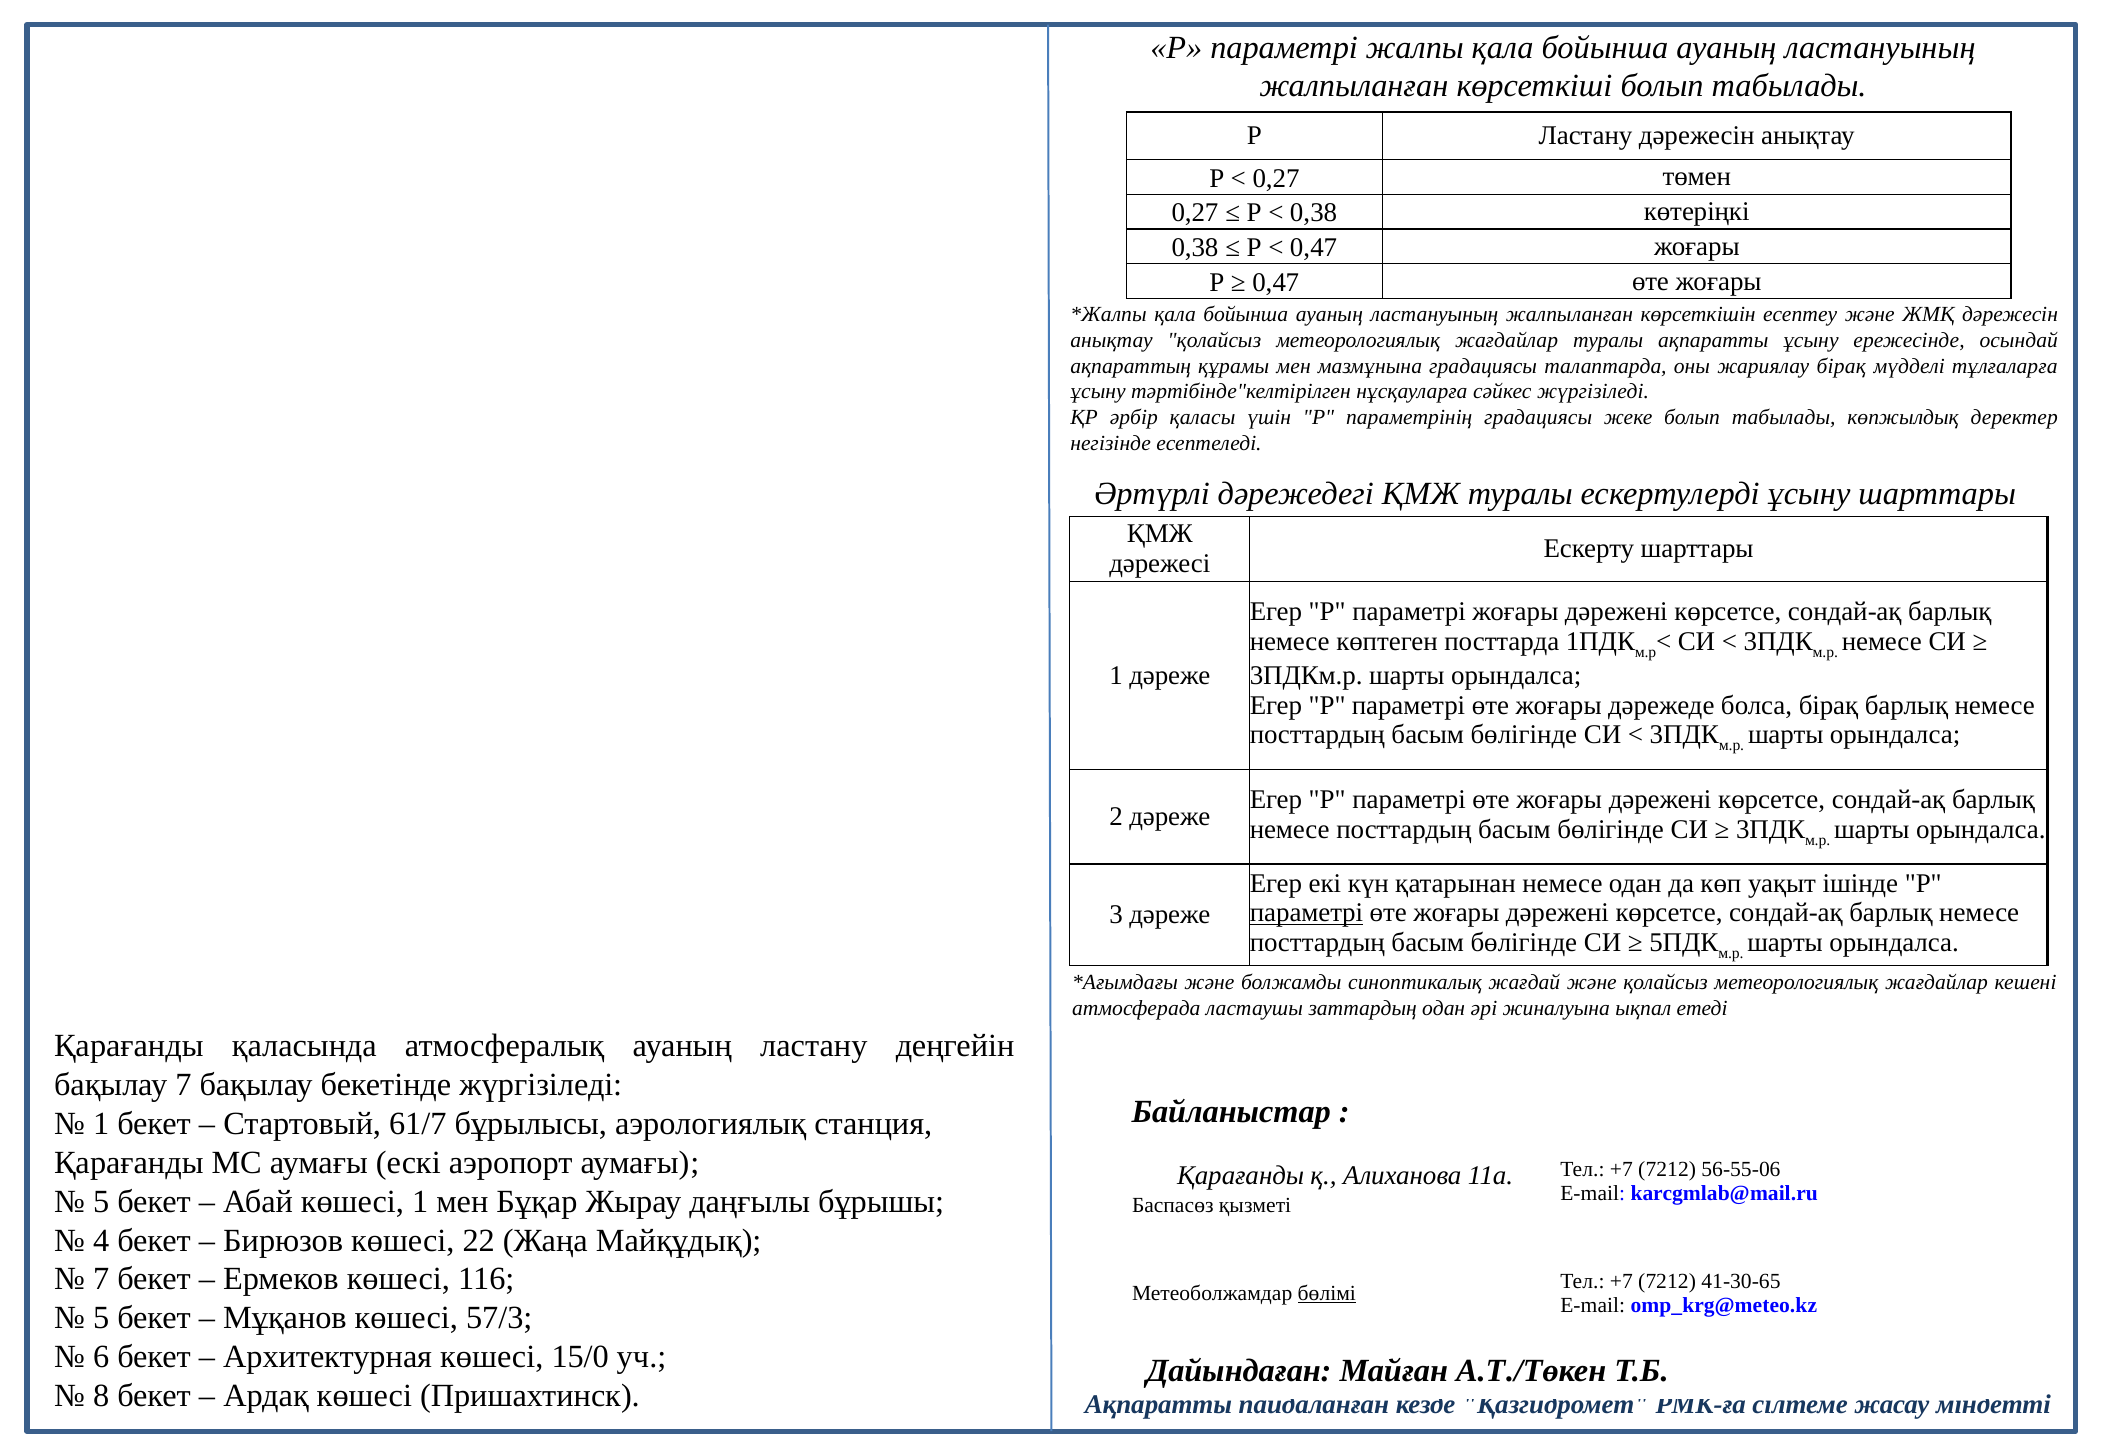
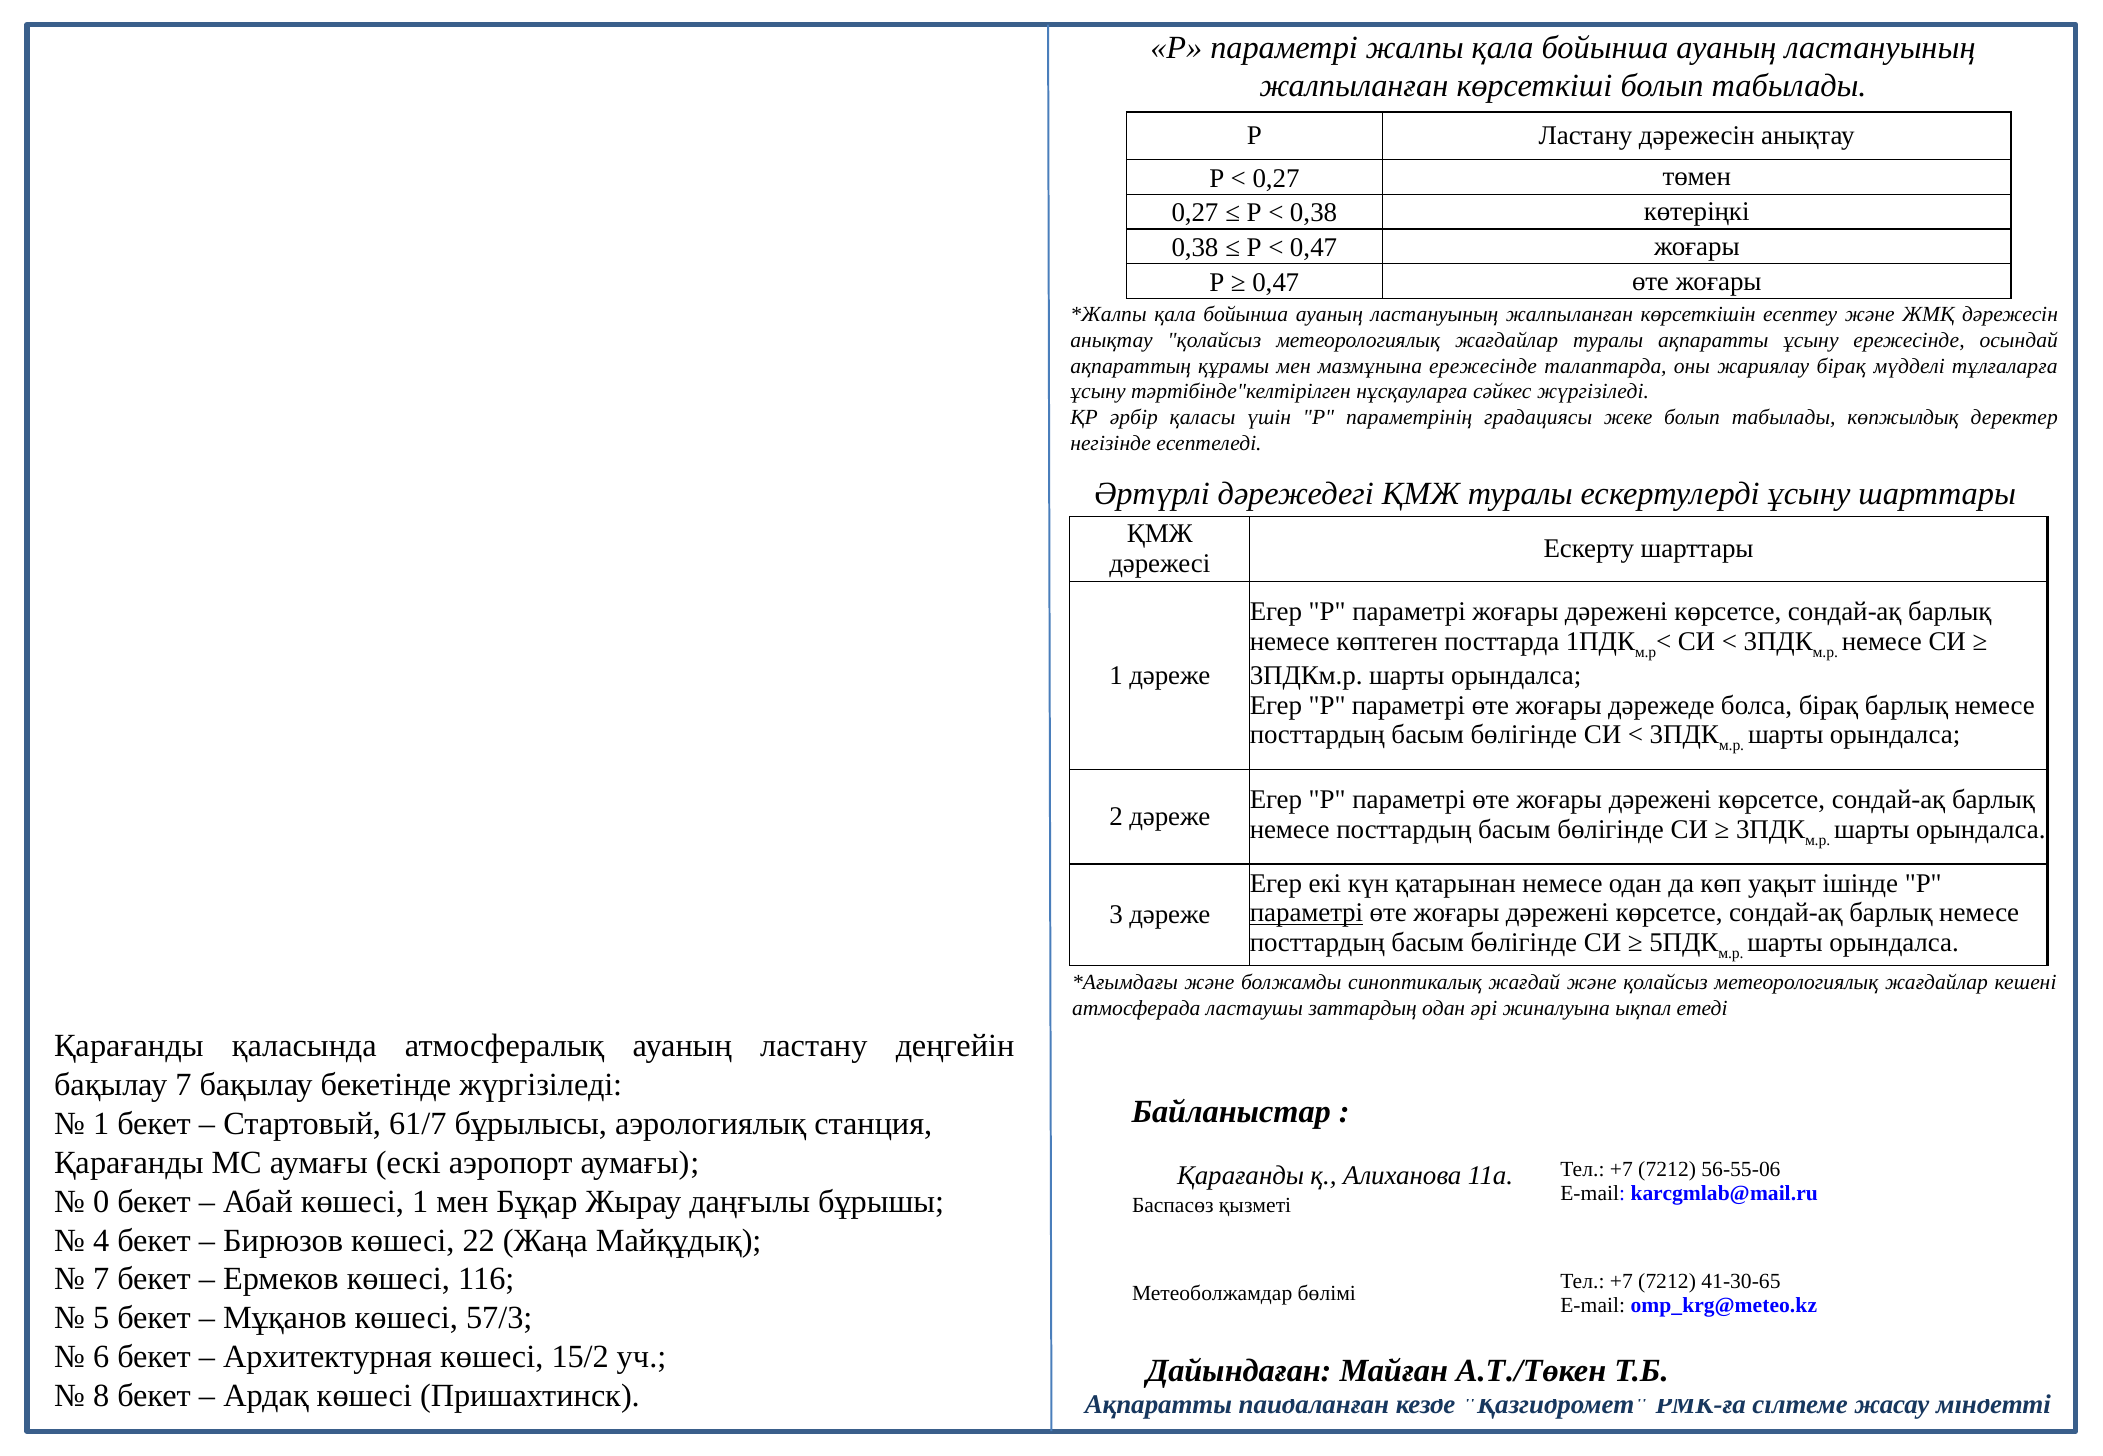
мазмұнына градациясы: градациясы -> ережесінде
5 at (101, 1202): 5 -> 0
бөлімі underline: present -> none
15/0: 15/0 -> 15/2
